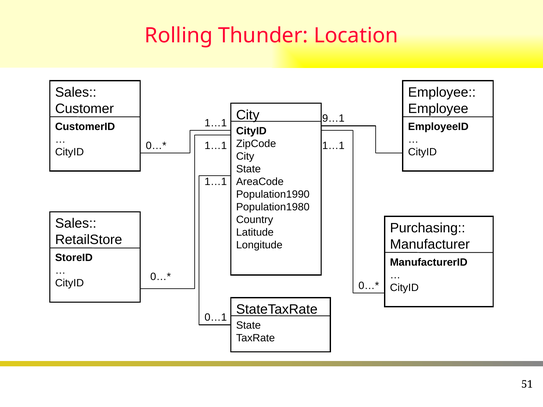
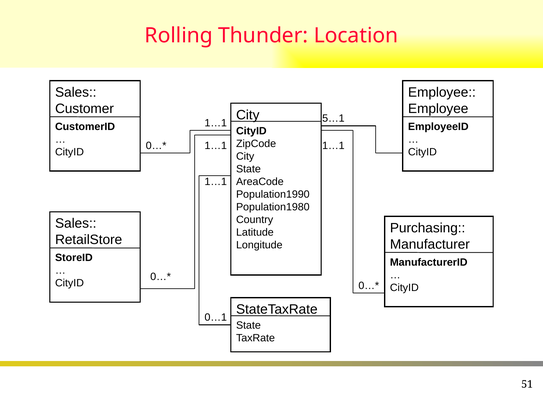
9…1: 9…1 -> 5…1
